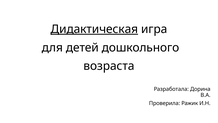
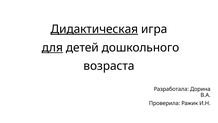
для underline: none -> present
